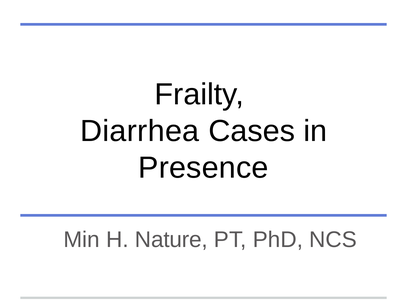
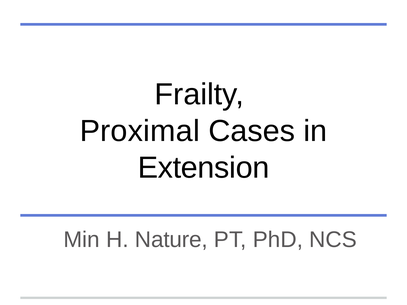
Diarrhea: Diarrhea -> Proximal
Presence: Presence -> Extension
